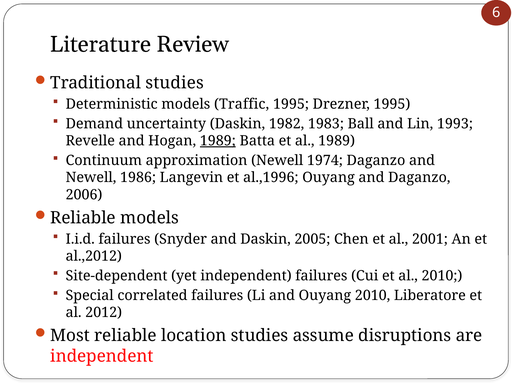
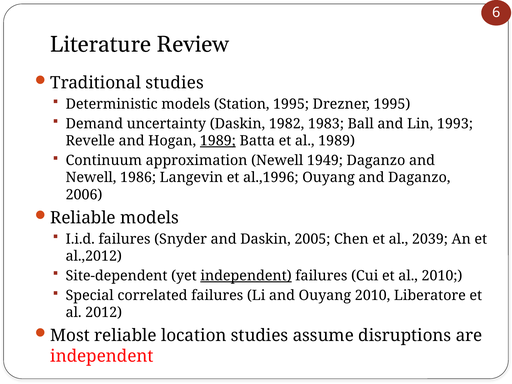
Traffic: Traffic -> Station
1974: 1974 -> 1949
2001: 2001 -> 2039
independent at (246, 276) underline: none -> present
